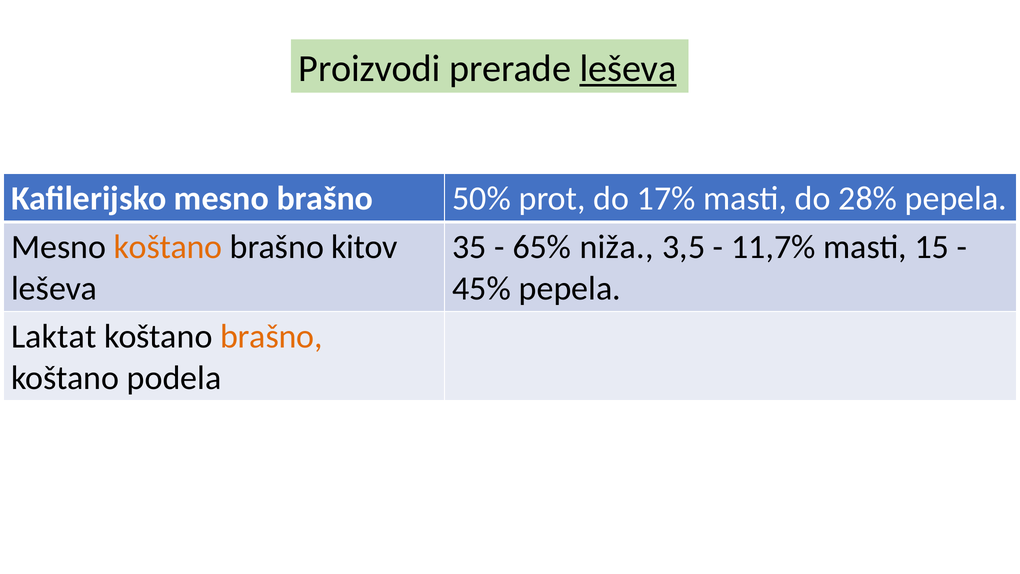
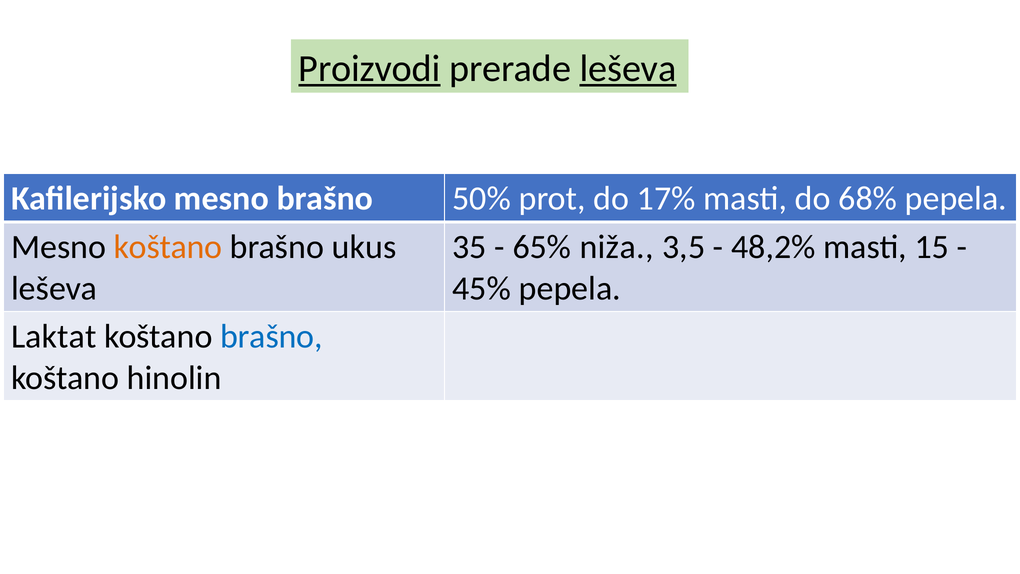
Proizvodi underline: none -> present
28%: 28% -> 68%
kitov: kitov -> ukus
11,7%: 11,7% -> 48,2%
brašno at (271, 336) colour: orange -> blue
podela: podela -> hinolin
